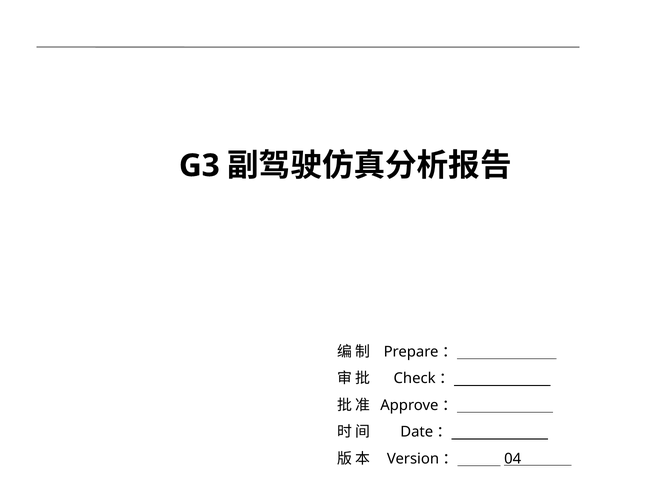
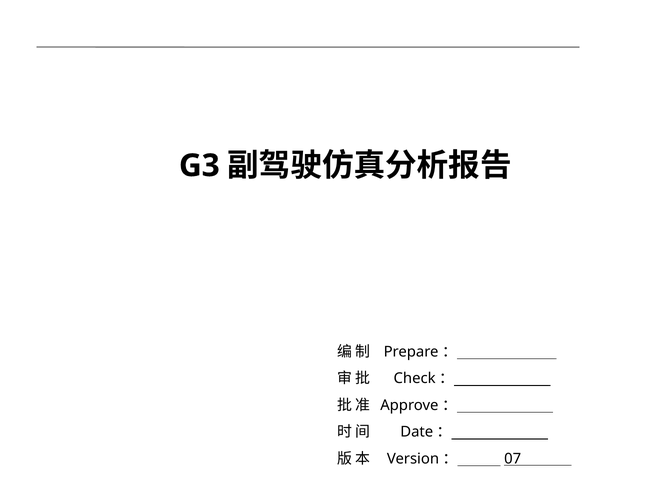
04: 04 -> 07
